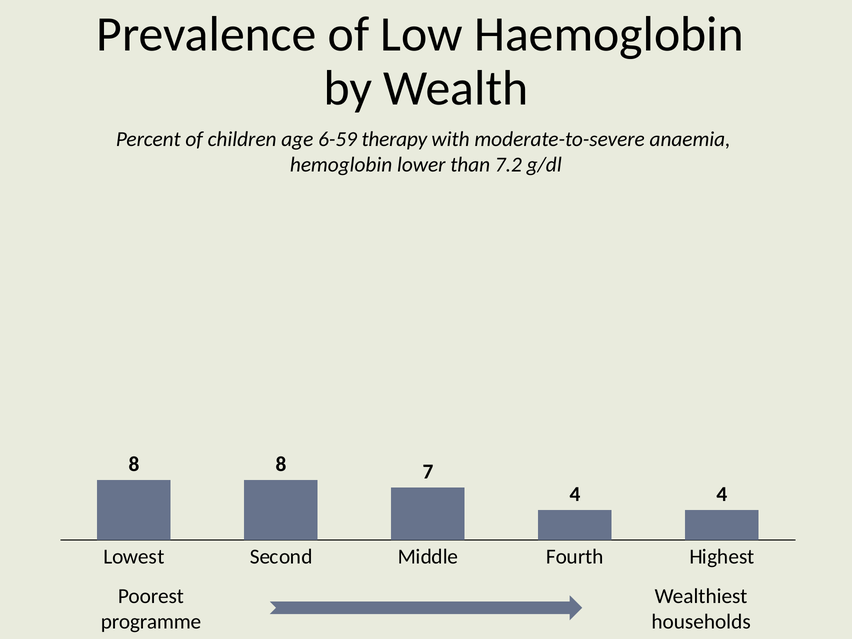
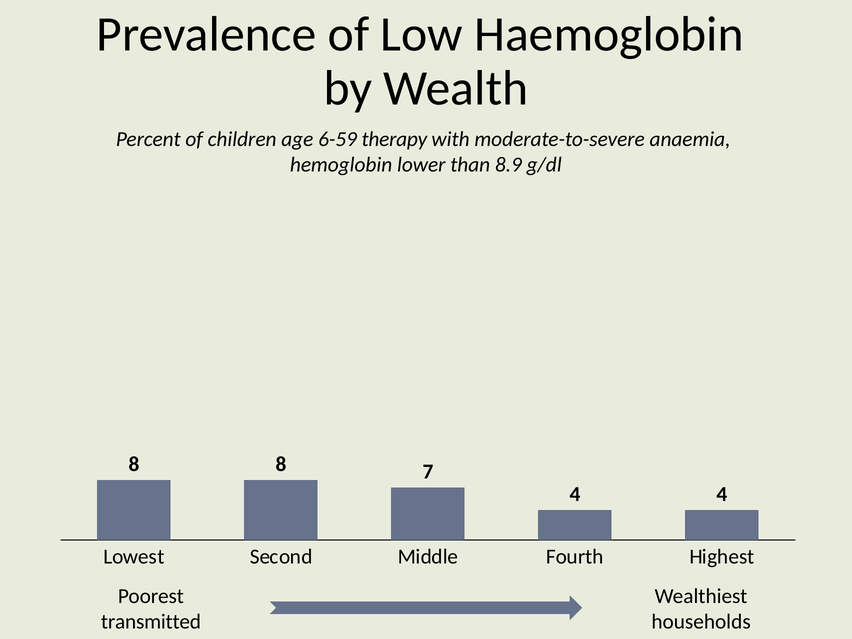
7.2: 7.2 -> 8.9
programme: programme -> transmitted
